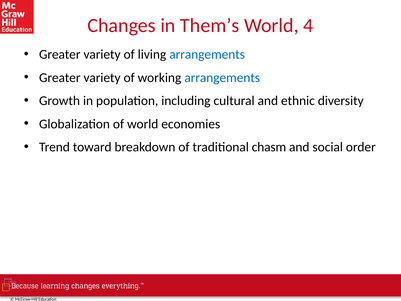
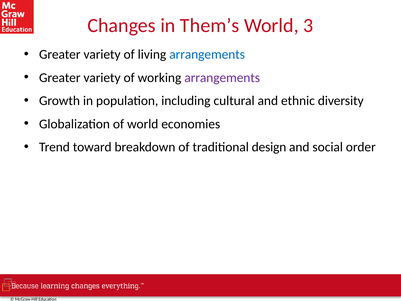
4: 4 -> 3
arrangements at (222, 78) colour: blue -> purple
chasm: chasm -> design
